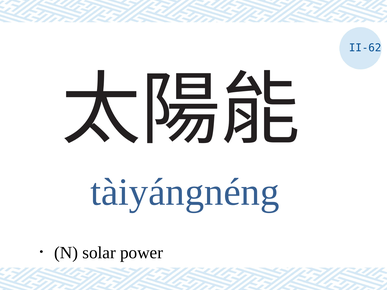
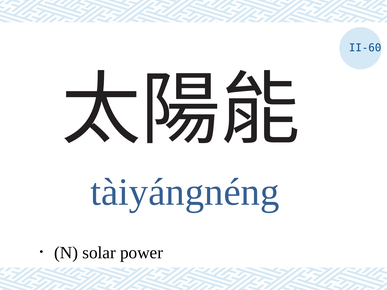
II-62: II-62 -> II-60
